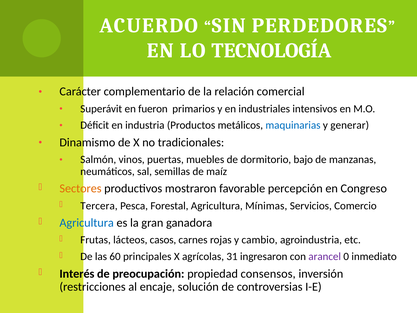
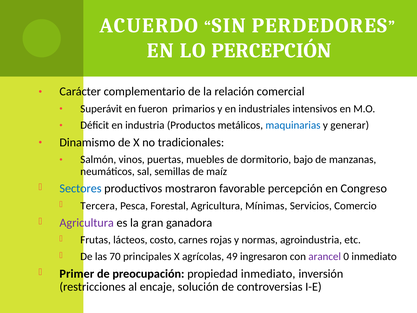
LO TECNOLOGÍA: TECNOLOGÍA -> PERCEPCIÓN
Sectores colour: orange -> blue
Agricultura at (87, 223) colour: blue -> purple
casos: casos -> costo
cambio: cambio -> normas
60: 60 -> 70
31: 31 -> 49
Interés: Interés -> Primer
propiedad consensos: consensos -> inmediato
